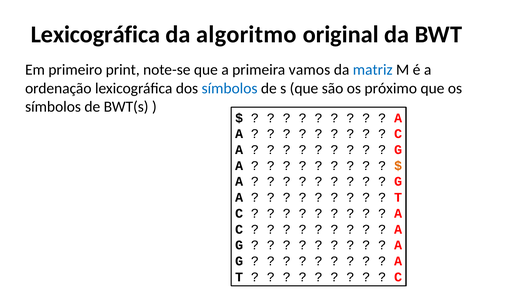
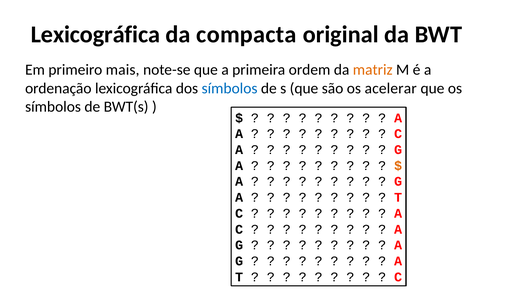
algoritmo: algoritmo -> compacta
print: print -> mais
vamos: vamos -> ordem
matriz colour: blue -> orange
próximo: próximo -> acelerar
